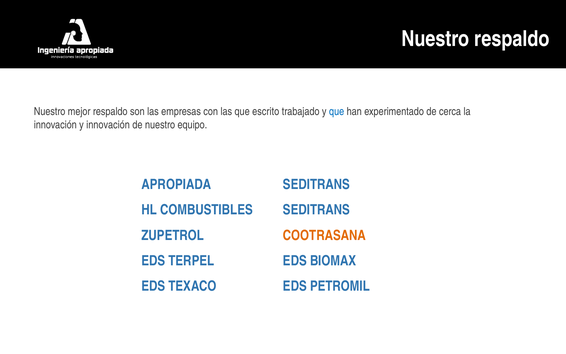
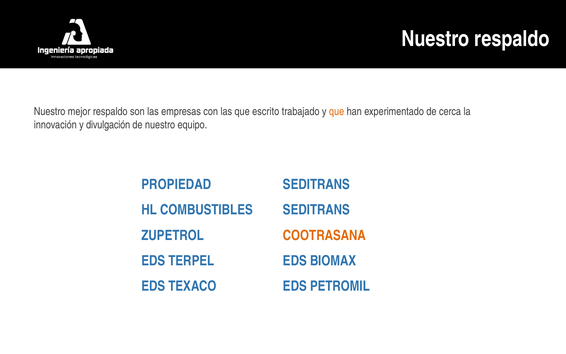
que at (337, 112) colour: blue -> orange
y innovación: innovación -> divulgación
APROPIADA: APROPIADA -> PROPIEDAD
